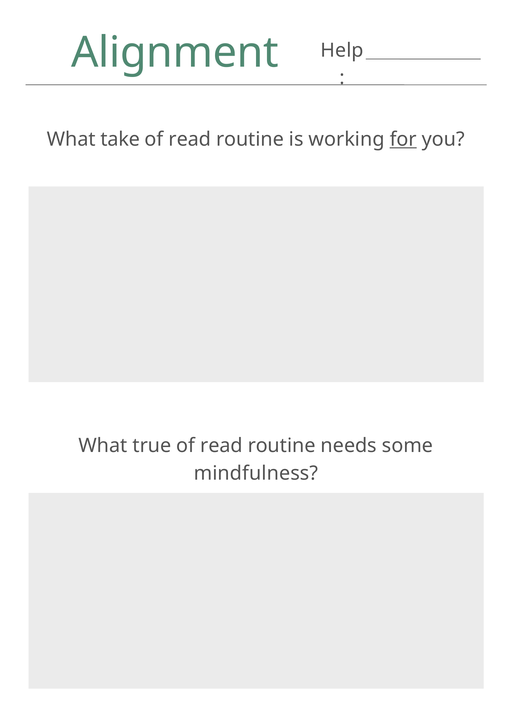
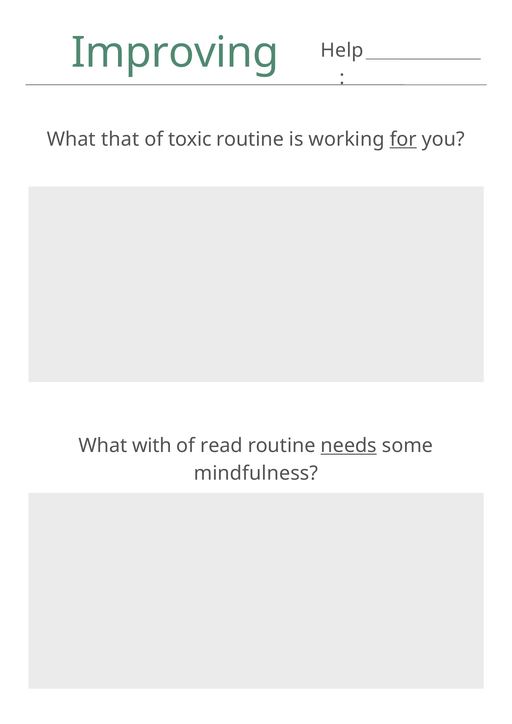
Alignment: Alignment -> Improving
take: take -> that
read at (190, 139): read -> toxic
true: true -> with
needs underline: none -> present
